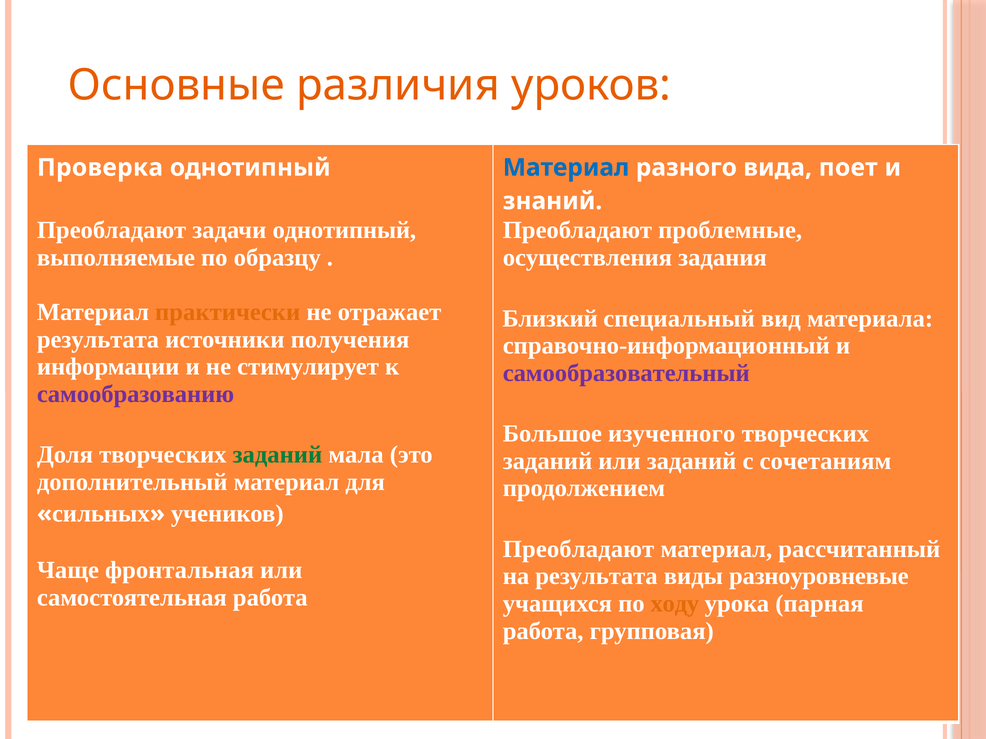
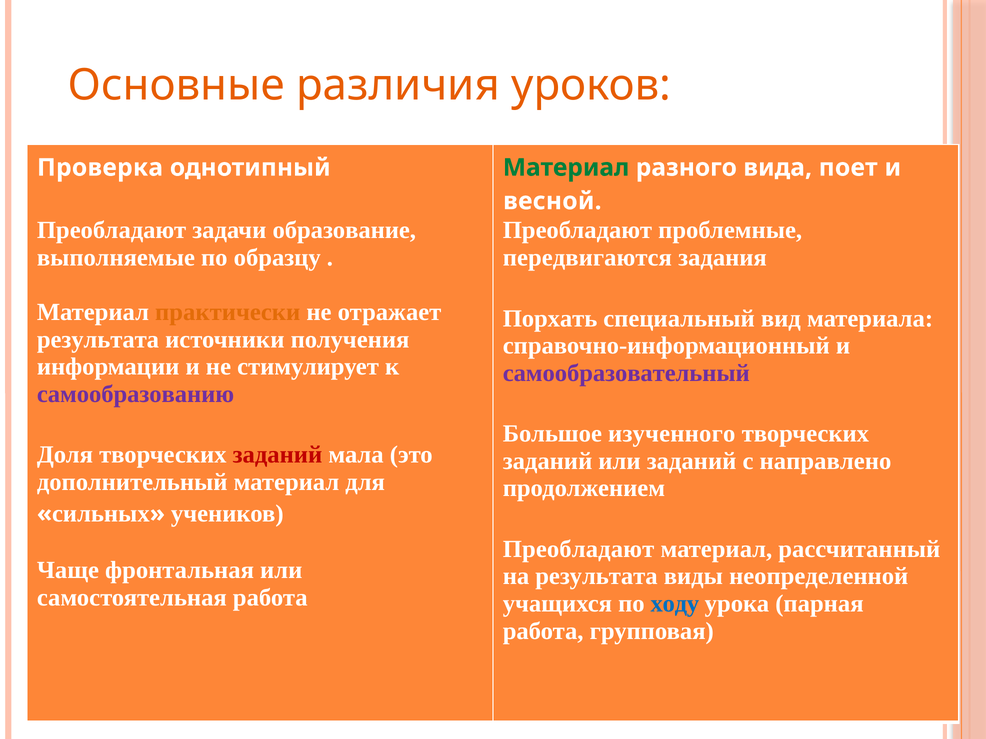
Материал at (566, 168) colour: blue -> green
знаний: знаний -> весной
задачи однотипный: однотипный -> образование
осуществления: осуществления -> передвигаются
Близкий: Близкий -> Порхать
заданий at (277, 455) colour: green -> red
сочетаниям: сочетаниям -> направлено
разноуровневые: разноуровневые -> неопределенной
ходу colour: orange -> blue
